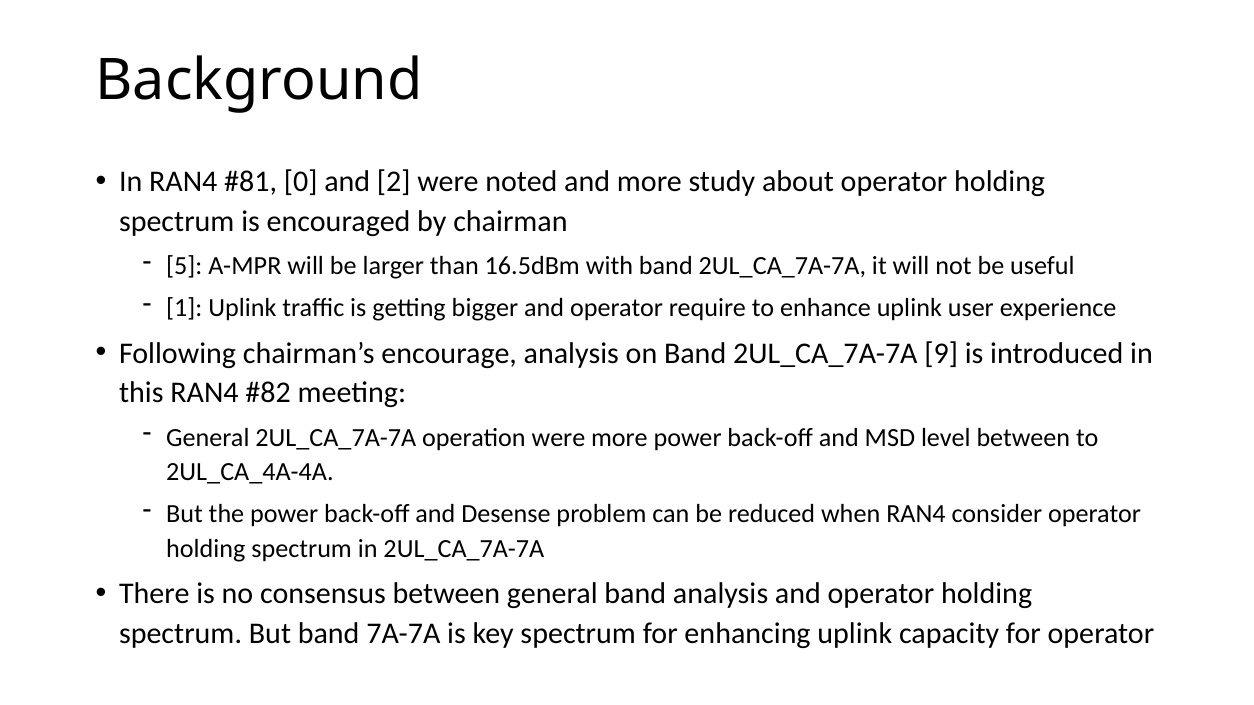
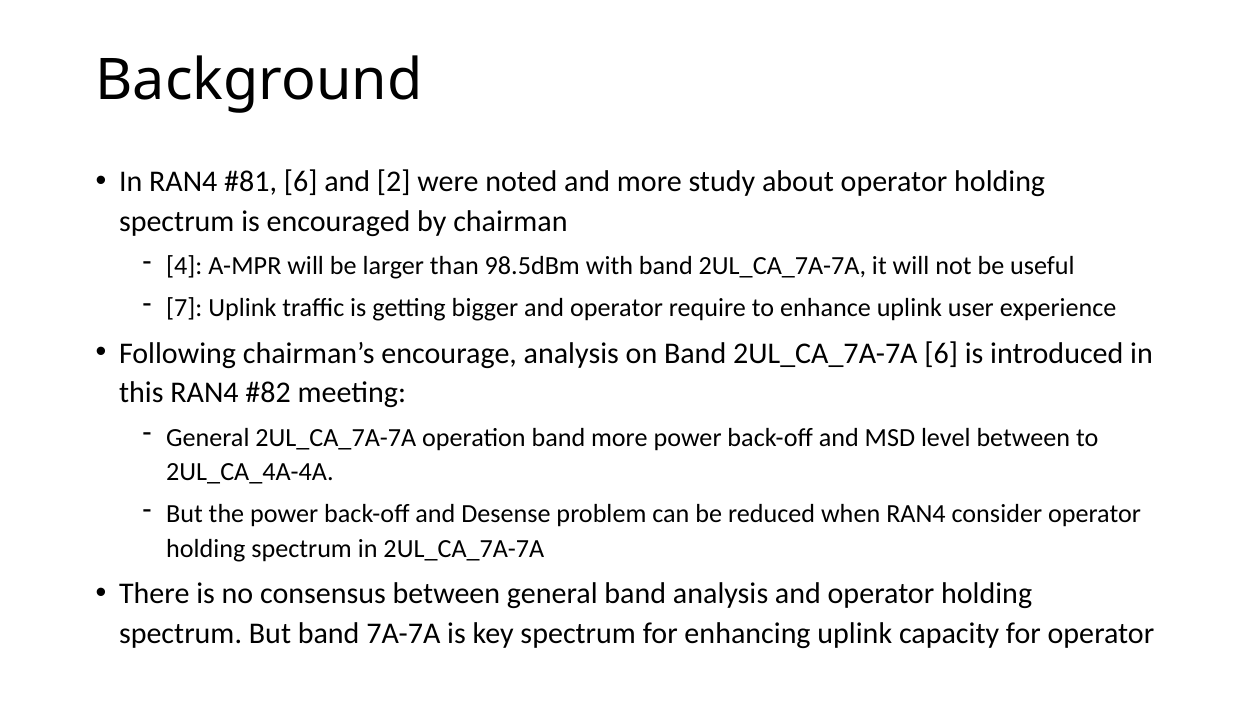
0 at (301, 182): 0 -> 6
5: 5 -> 4
16.5dBm: 16.5dBm -> 98.5dBm
1: 1 -> 7
2UL_CA_7A-7A 9: 9 -> 6
operation were: were -> band
